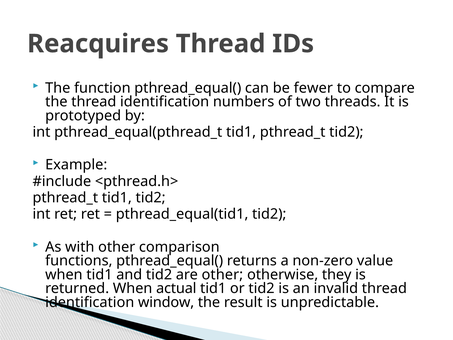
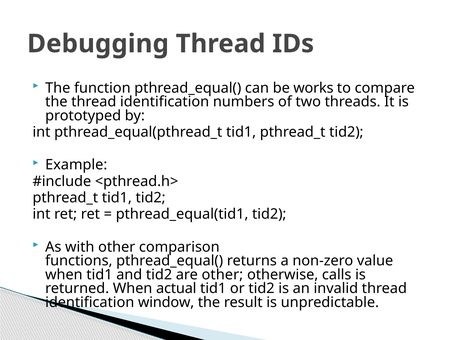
Reacquires: Reacquires -> Debugging
fewer: fewer -> works
they: they -> calls
